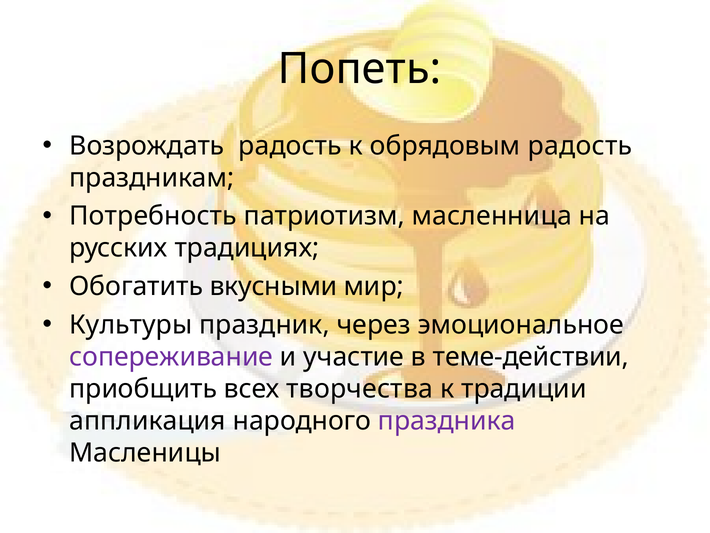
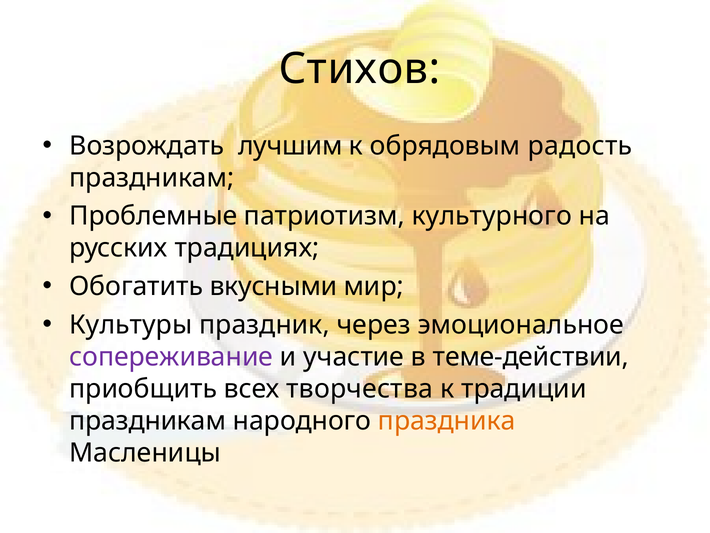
Попеть: Попеть -> Стихов
Возрождать радость: радость -> лучшим
Потребность: Потребность -> Проблемные
масленница: масленница -> культурного
аппликация at (147, 420): аппликация -> праздникам
праздника colour: purple -> orange
